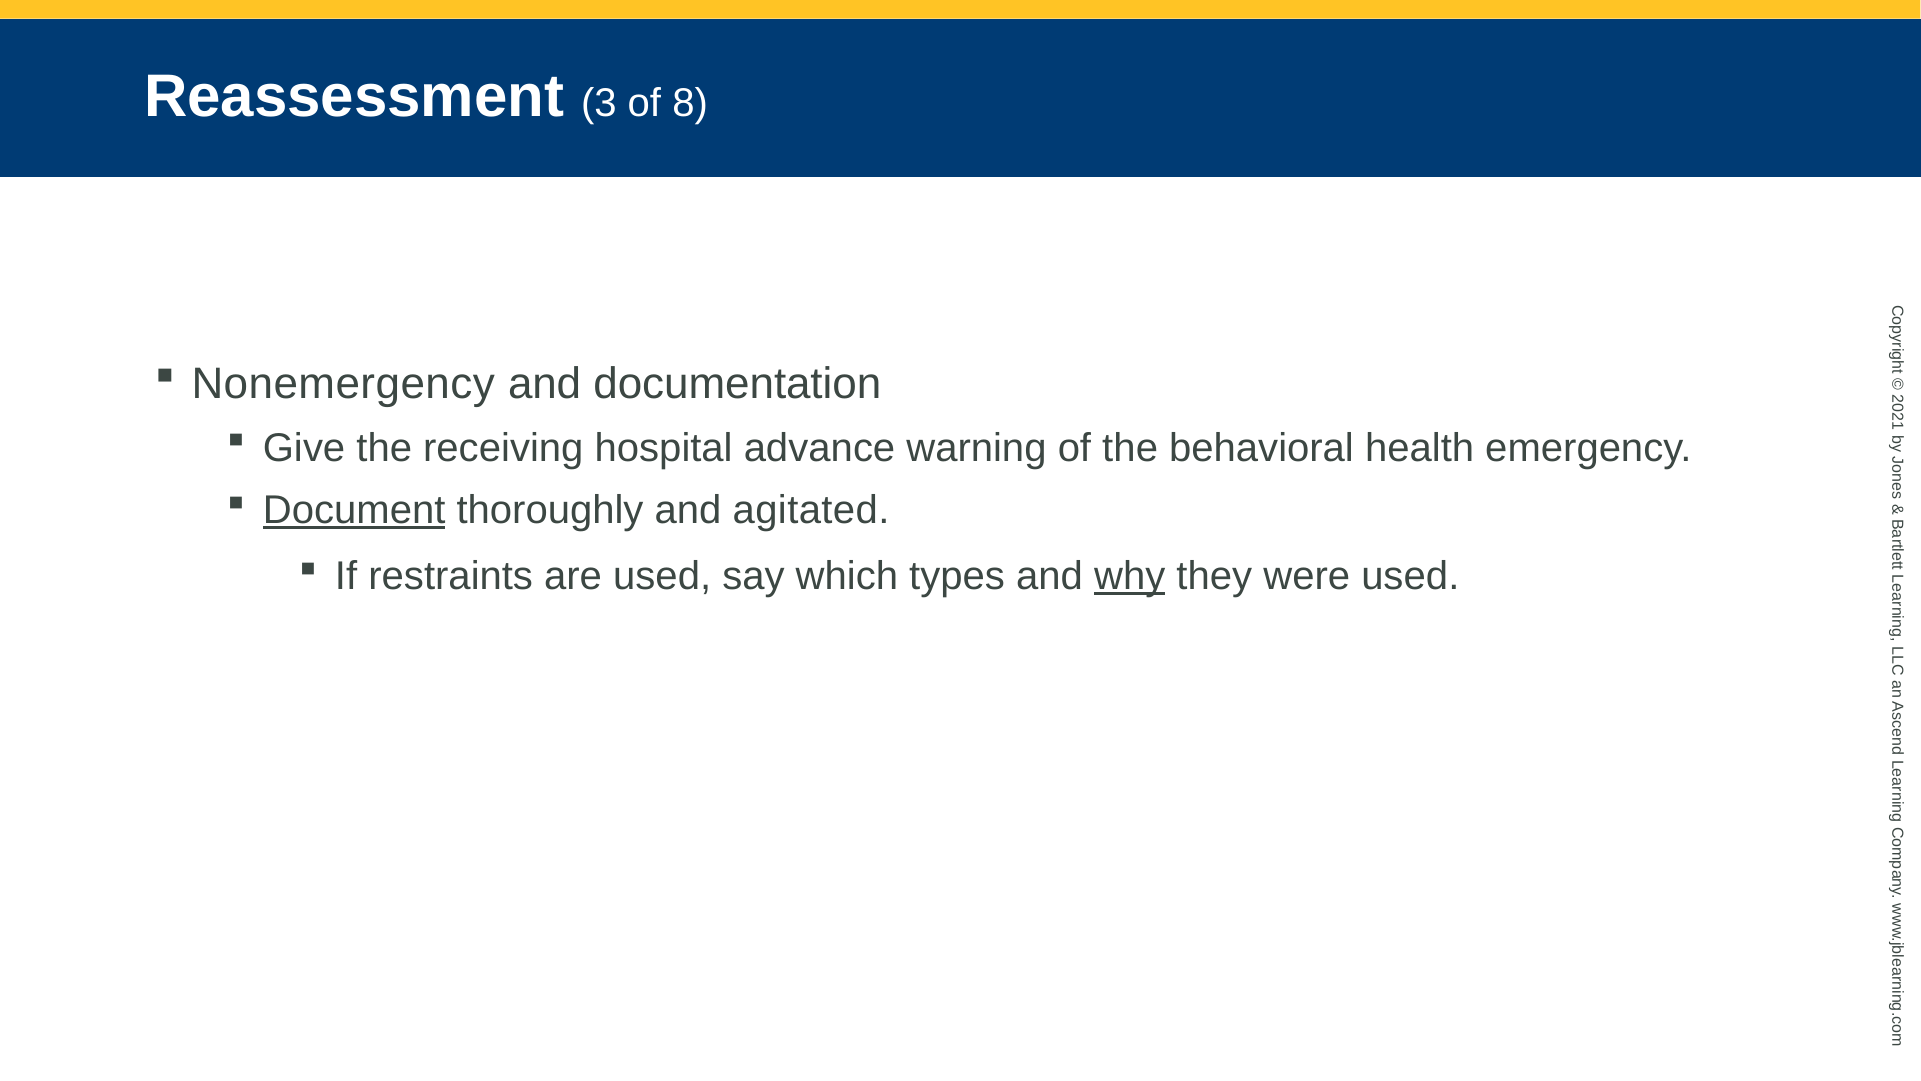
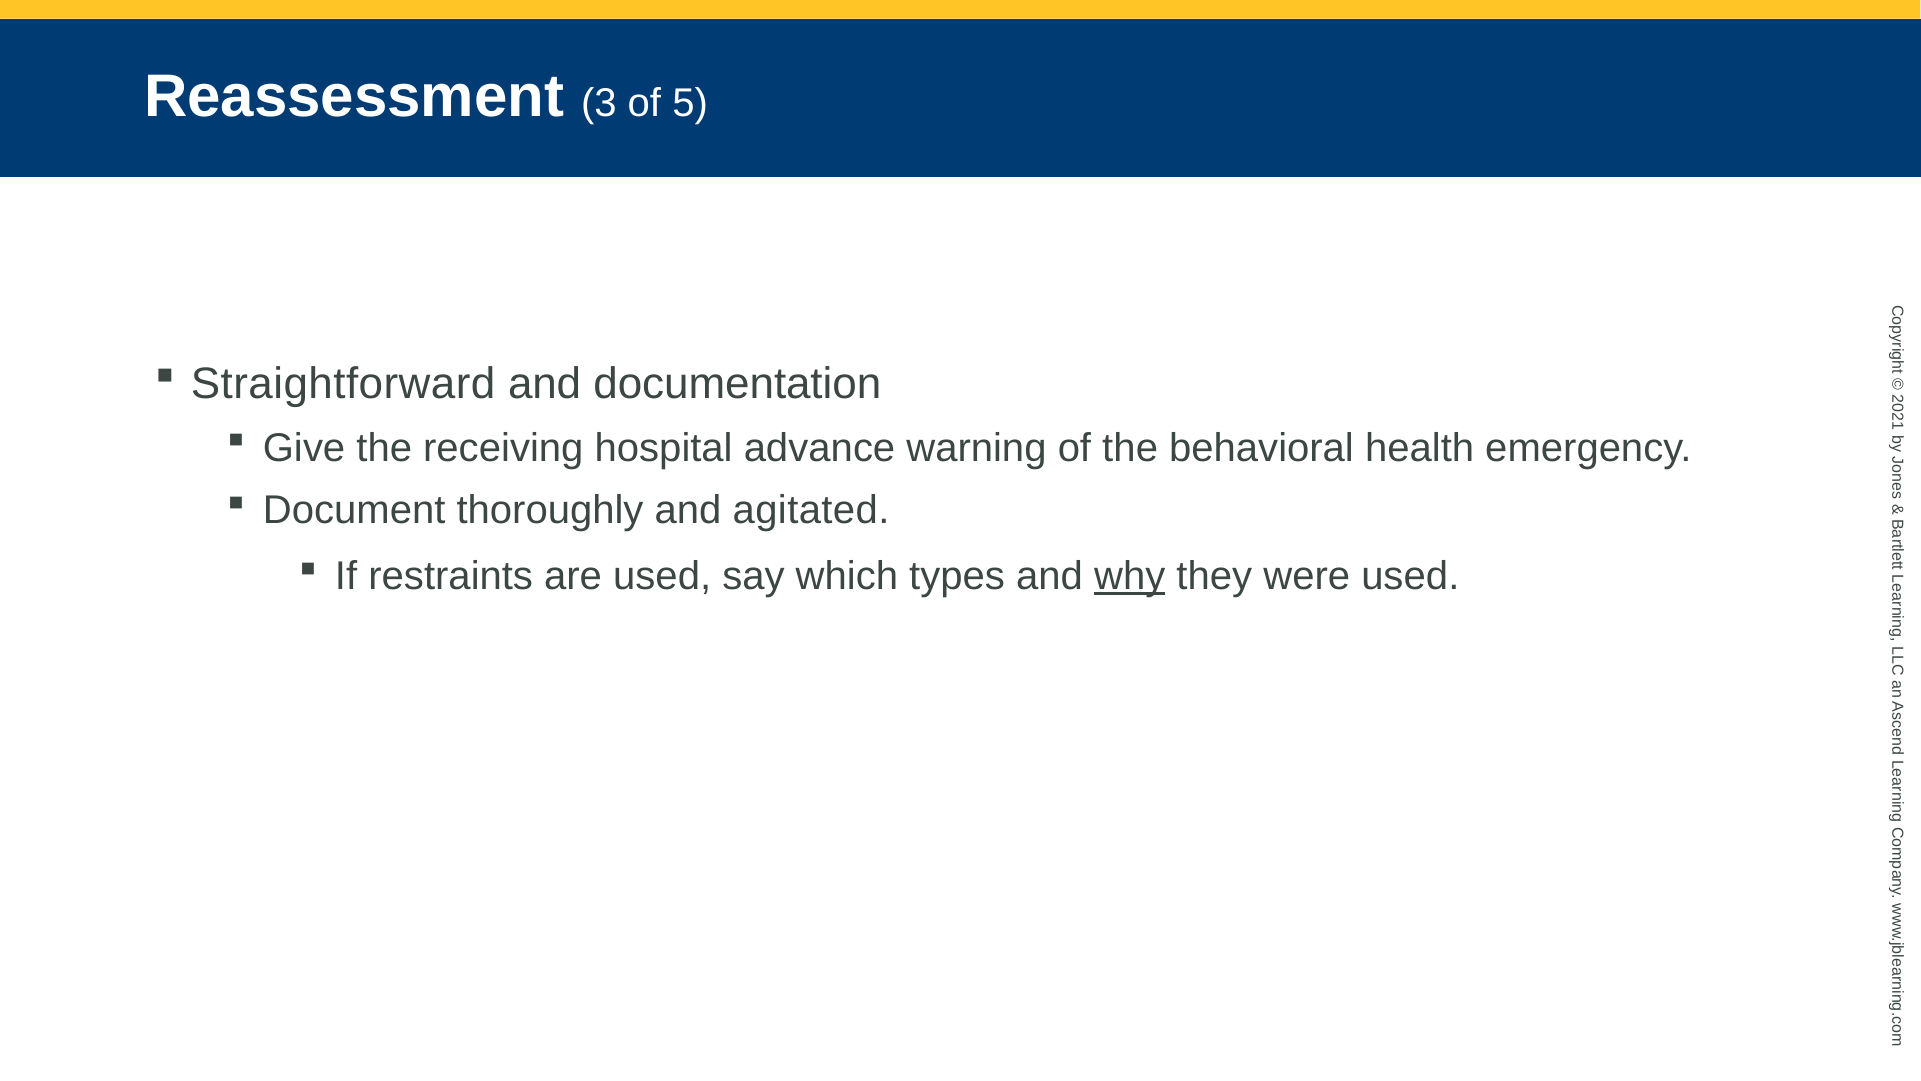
8: 8 -> 5
Nonemergency: Nonemergency -> Straightforward
Document underline: present -> none
